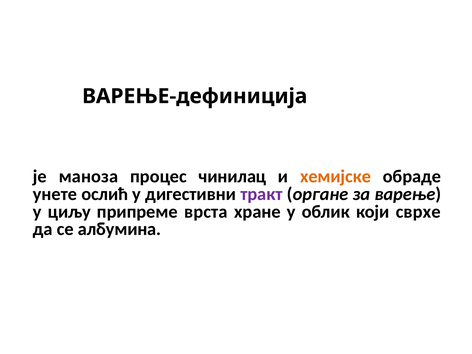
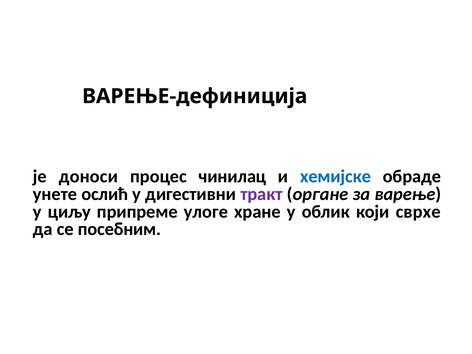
маноза: маноза -> доноси
хемијске colour: orange -> blue
врста: врста -> улоге
албумина: албумина -> посебним
